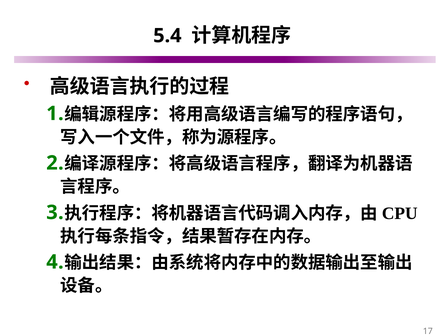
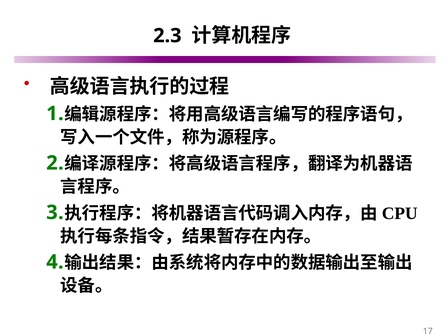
5.4: 5.4 -> 2.3
